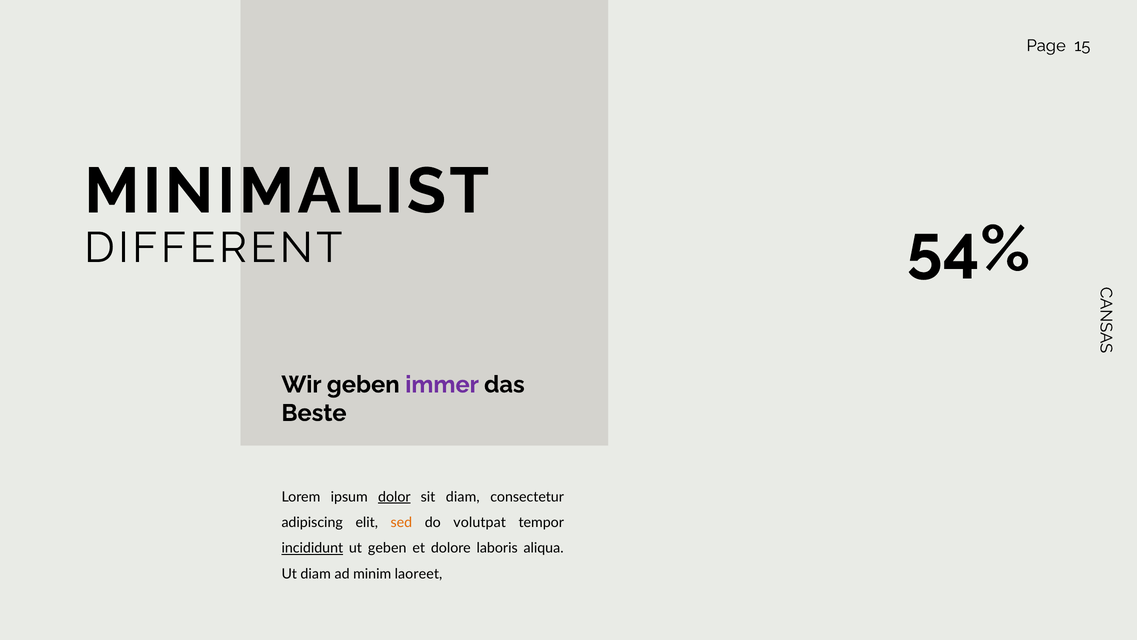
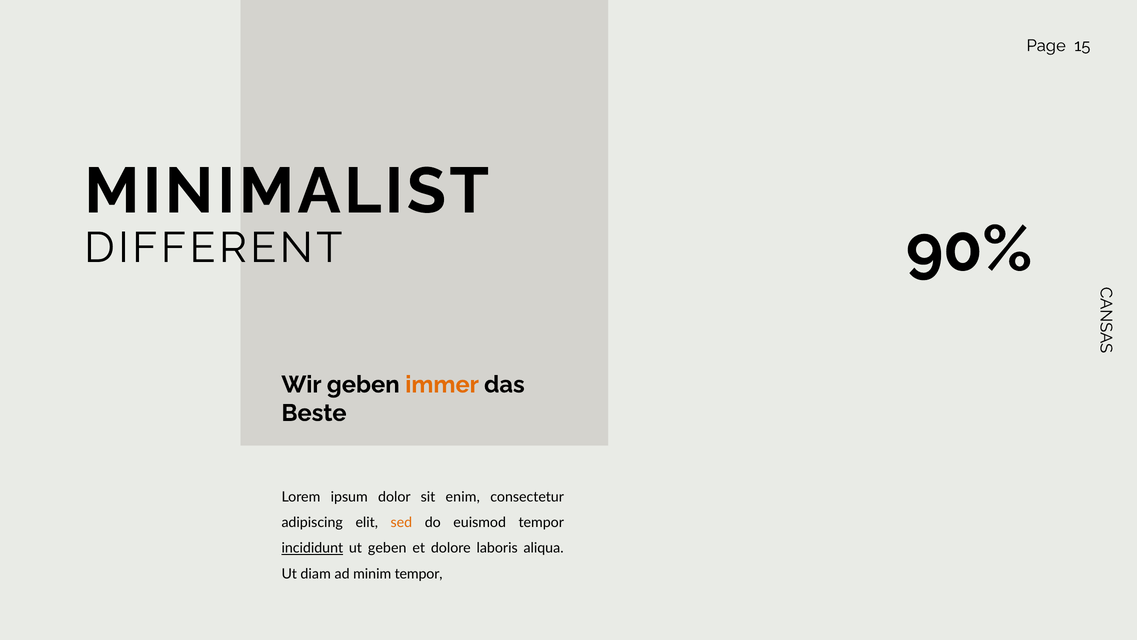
54%: 54% -> 90%
immer colour: purple -> orange
dolor underline: present -> none
sit diam: diam -> enim
volutpat: volutpat -> euismod
minim laoreet: laoreet -> tempor
